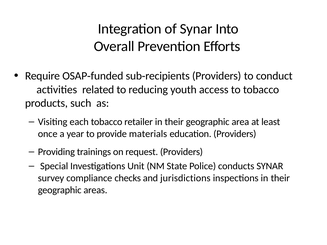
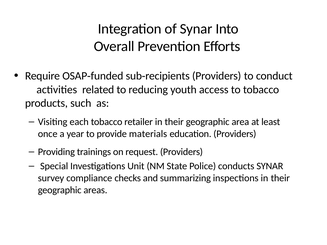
jurisdictions: jurisdictions -> summarizing
